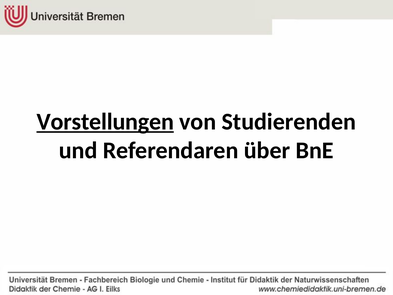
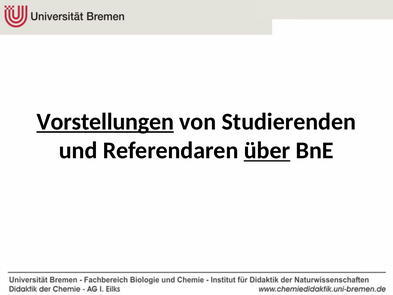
über underline: none -> present
